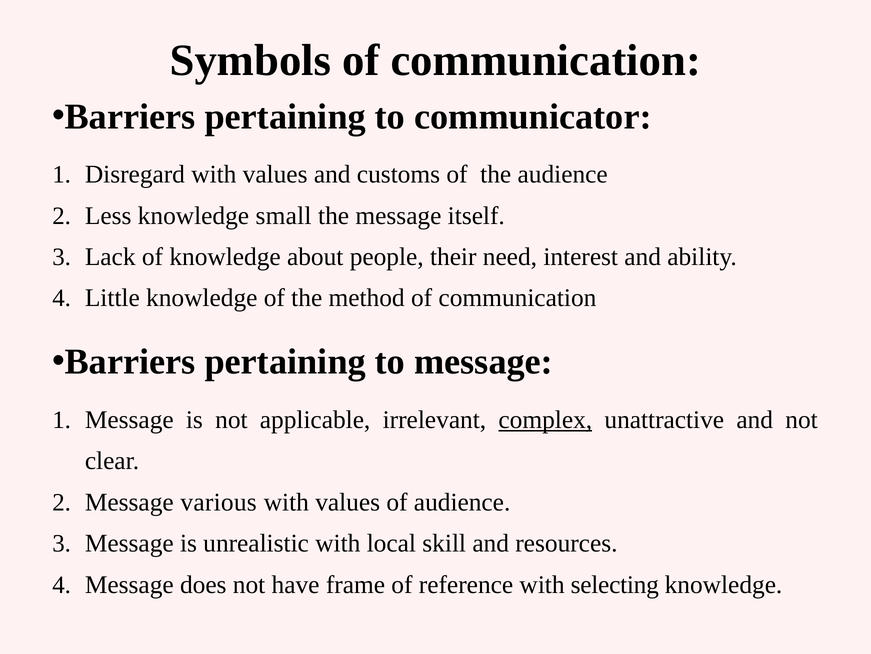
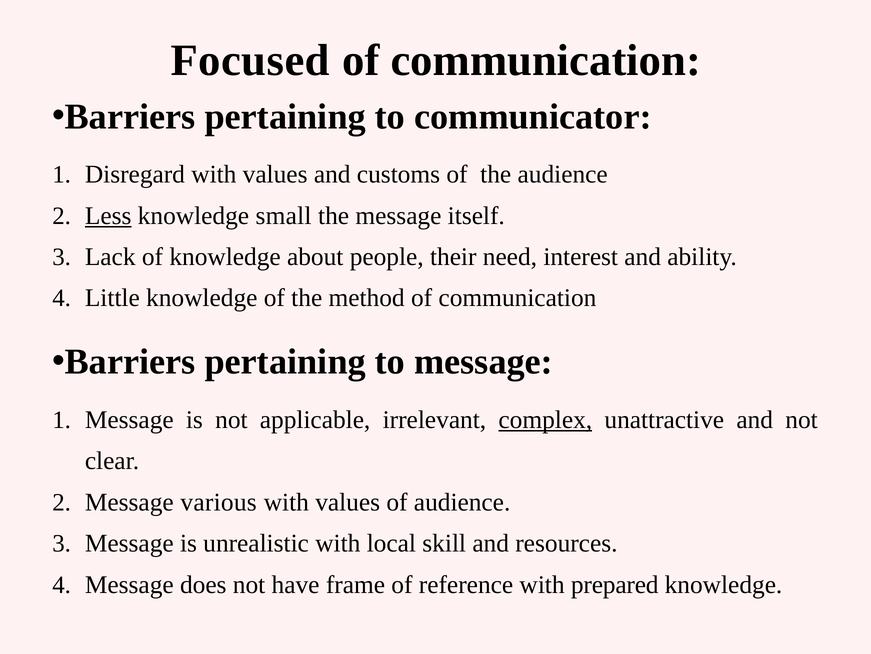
Symbols: Symbols -> Focused
Less underline: none -> present
selecting: selecting -> prepared
